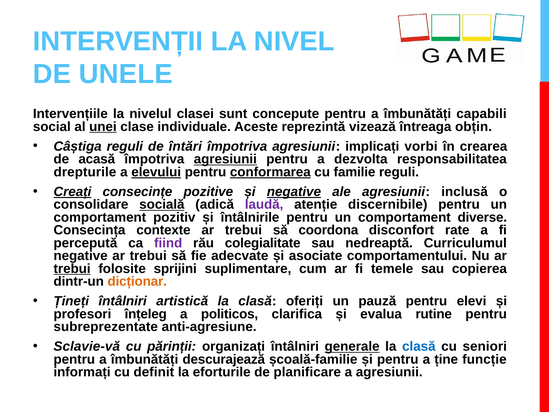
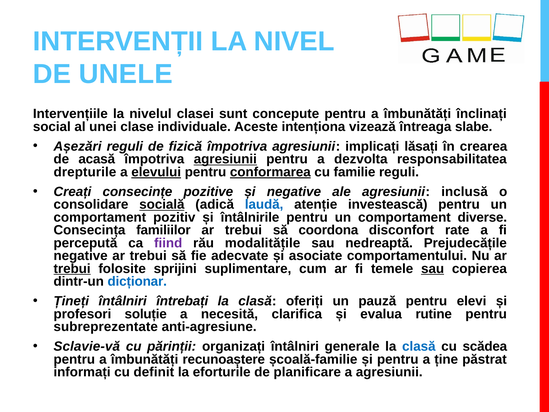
capabili: capabili -> înclinați
unei underline: present -> none
reprezintă: reprezintă -> intenționa
obțin: obțin -> slabe
Câștiga: Câștiga -> Așezări
întări: întări -> fizică
vorbi: vorbi -> lăsați
Creați underline: present -> none
negative at (294, 192) underline: present -> none
laudă colour: purple -> blue
discernibile: discernibile -> investească
contexte: contexte -> familiilor
colegialitate: colegialitate -> modalitățile
Curriculumul: Curriculumul -> Prejudecățile
sau at (433, 268) underline: none -> present
dicționar colour: orange -> blue
artistică: artistică -> întrebați
înțeleg: înțeleg -> soluție
politicos: politicos -> necesită
generale underline: present -> none
seniori: seniori -> scădea
descurajează: descurajează -> recunoaștere
funcție: funcție -> păstrat
